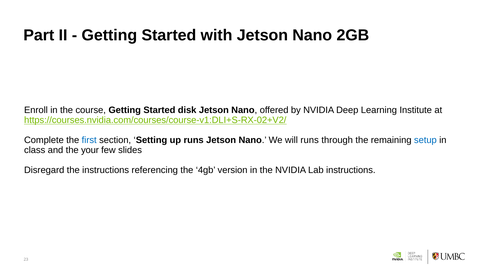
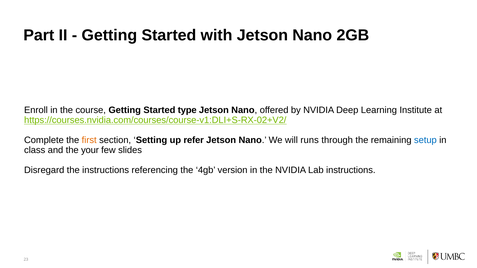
disk: disk -> type
first colour: blue -> orange
up runs: runs -> refer
